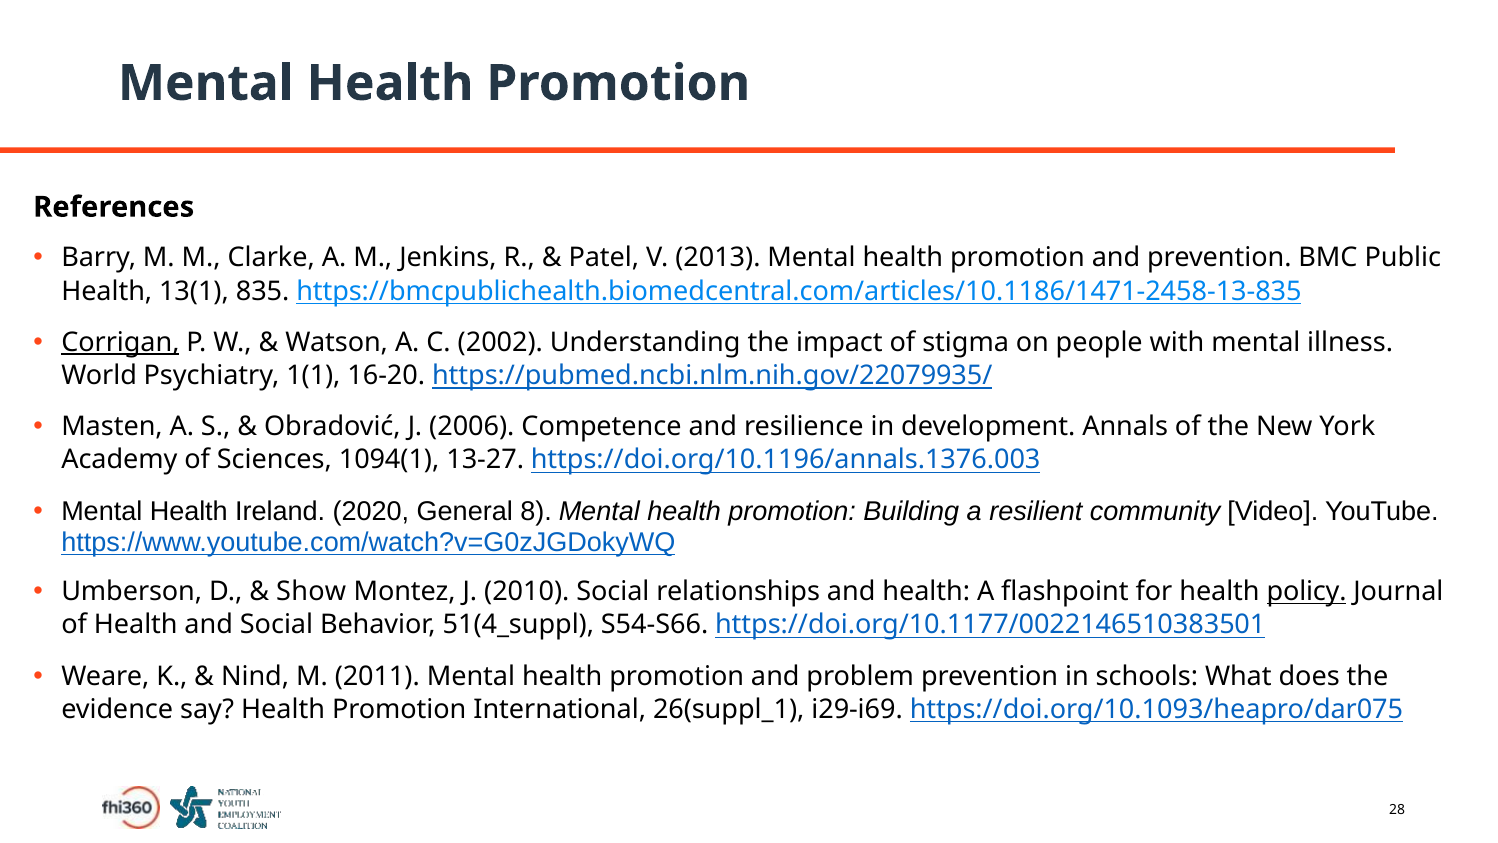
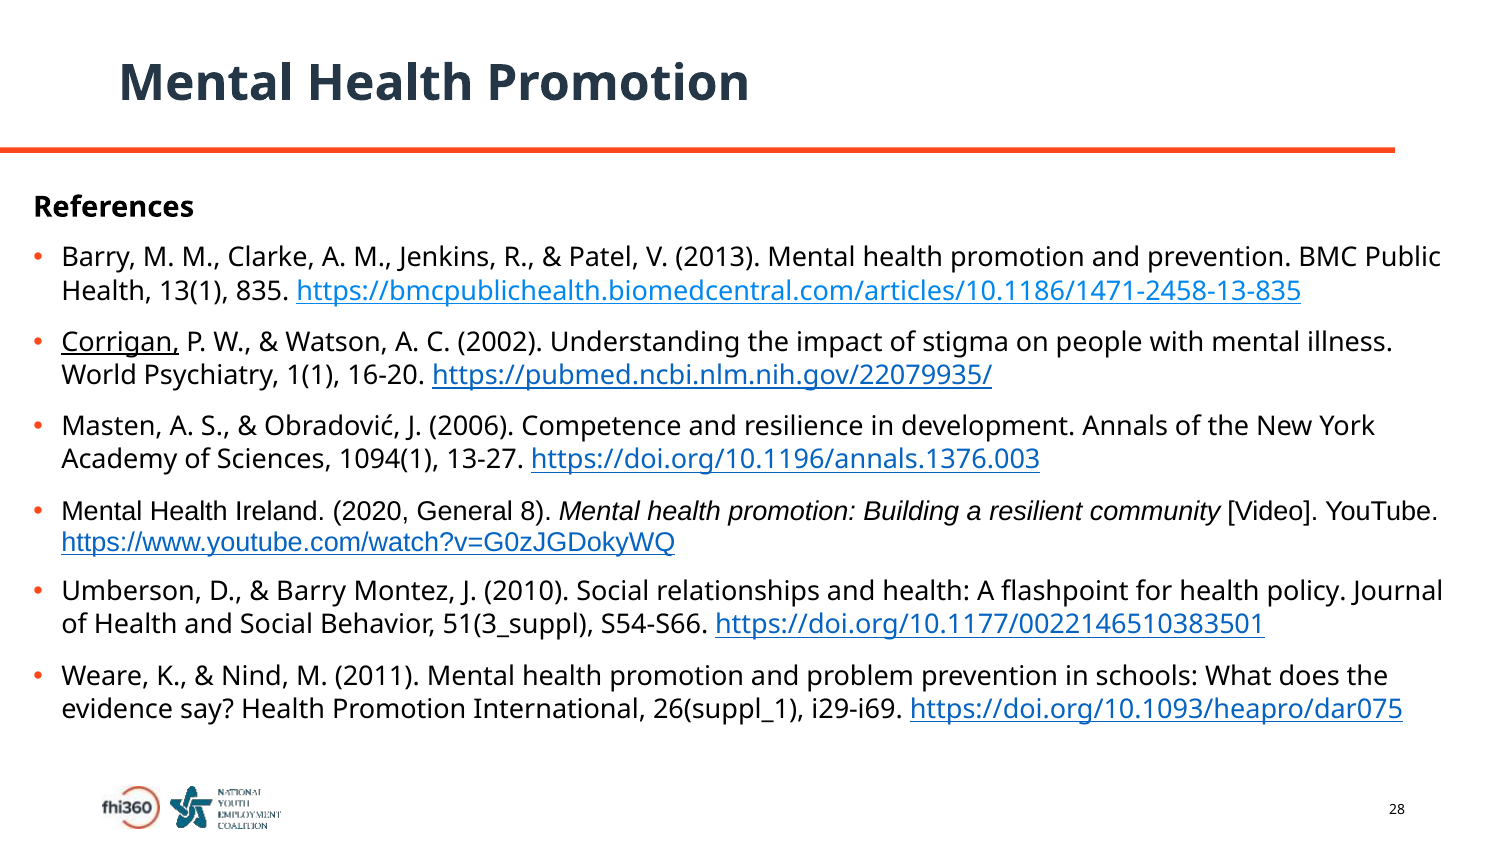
Show at (311, 592): Show -> Barry
policy underline: present -> none
51(4_suppl: 51(4_suppl -> 51(3_suppl
